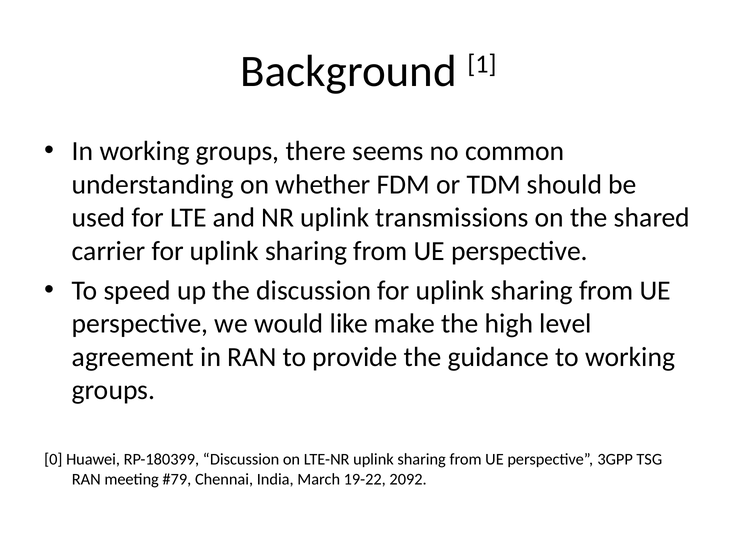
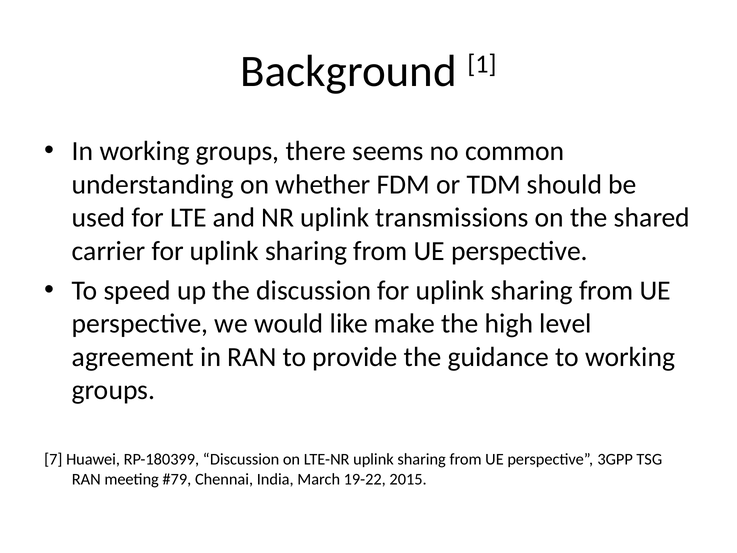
0: 0 -> 7
2092: 2092 -> 2015
